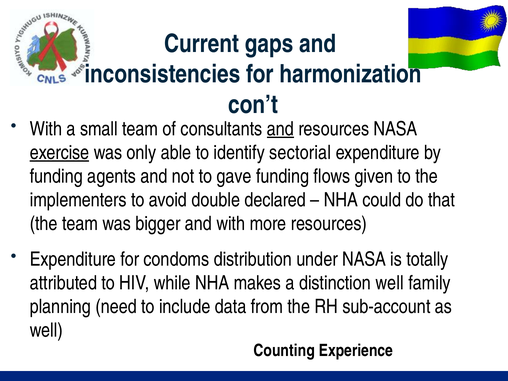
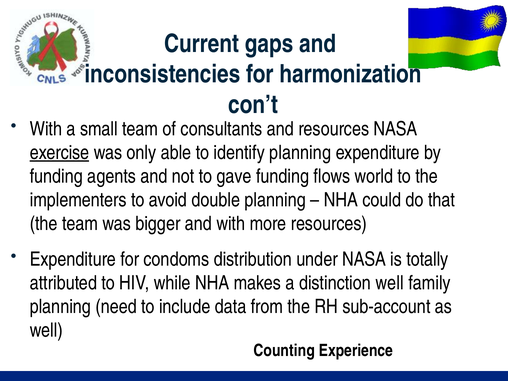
and at (280, 129) underline: present -> none
identify sectorial: sectorial -> planning
given: given -> world
double declared: declared -> planning
